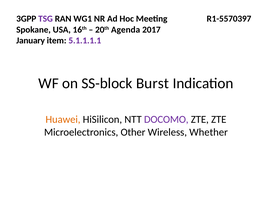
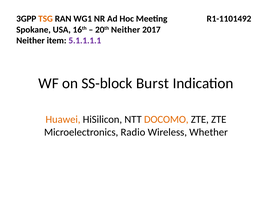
TSG colour: purple -> orange
R1-5570397: R1-5570397 -> R1-1101492
20th Agenda: Agenda -> Neither
January at (31, 40): January -> Neither
DOCOMO colour: purple -> orange
Other: Other -> Radio
